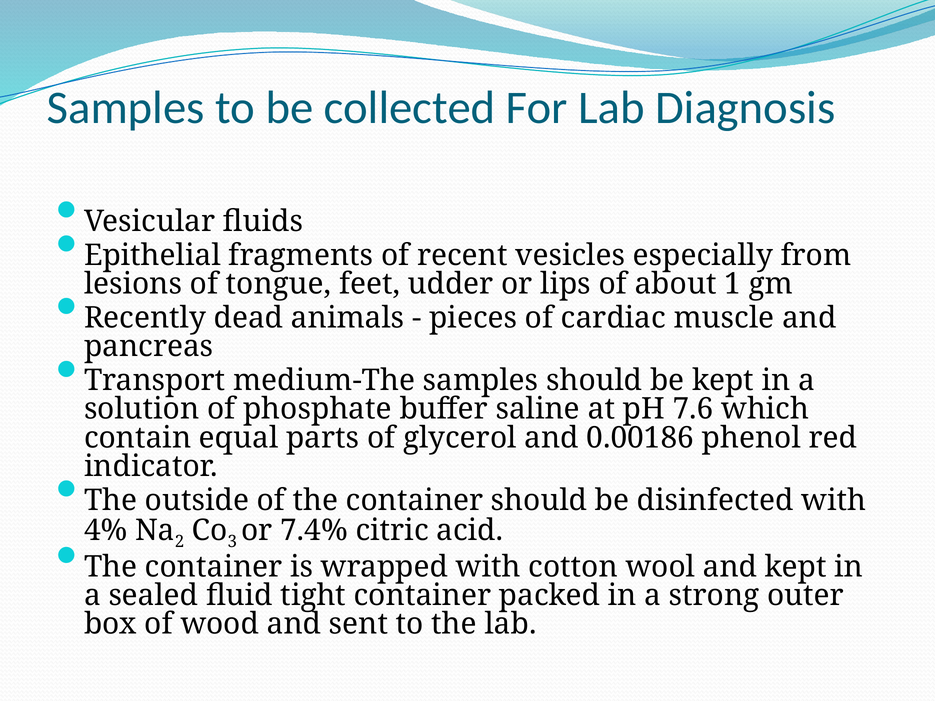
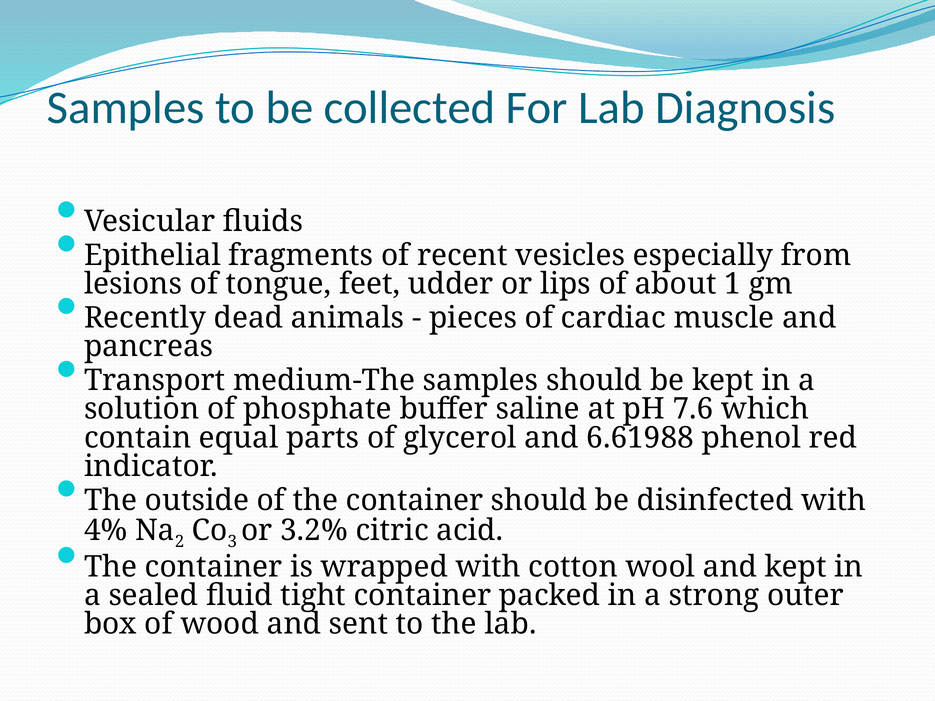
0.00186: 0.00186 -> 6.61988
7.4%: 7.4% -> 3.2%
